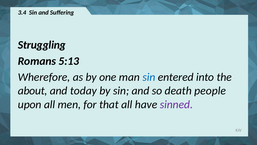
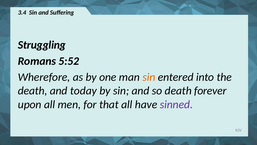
5:13: 5:13 -> 5:52
sin at (149, 77) colour: blue -> orange
about at (33, 91): about -> death
people: people -> forever
